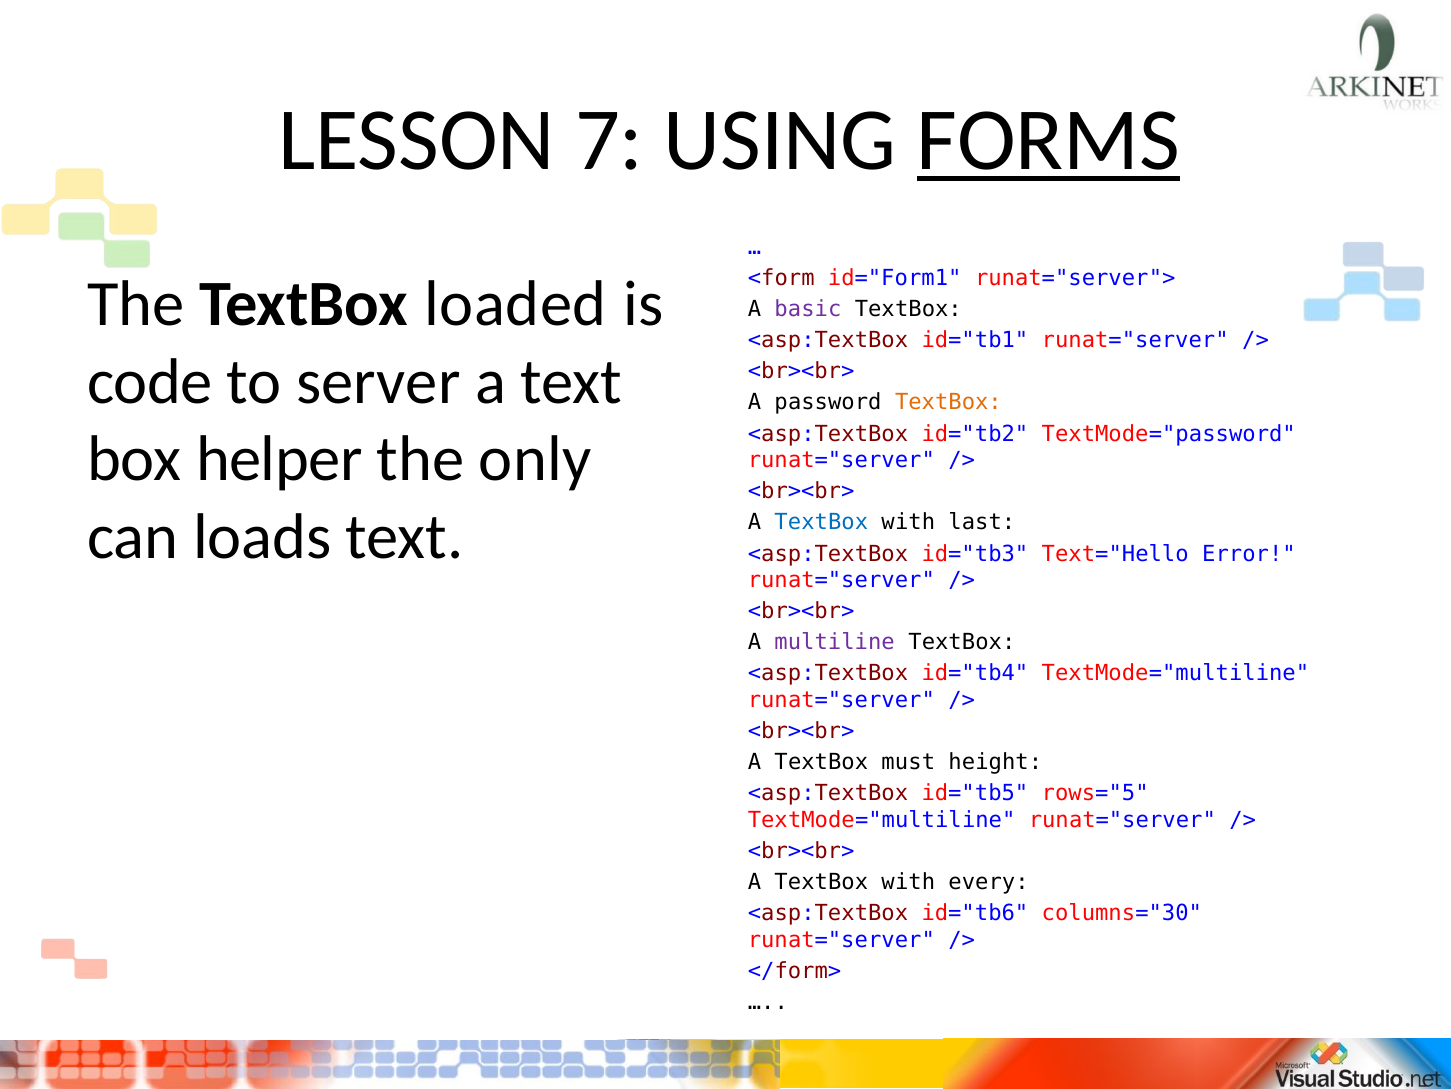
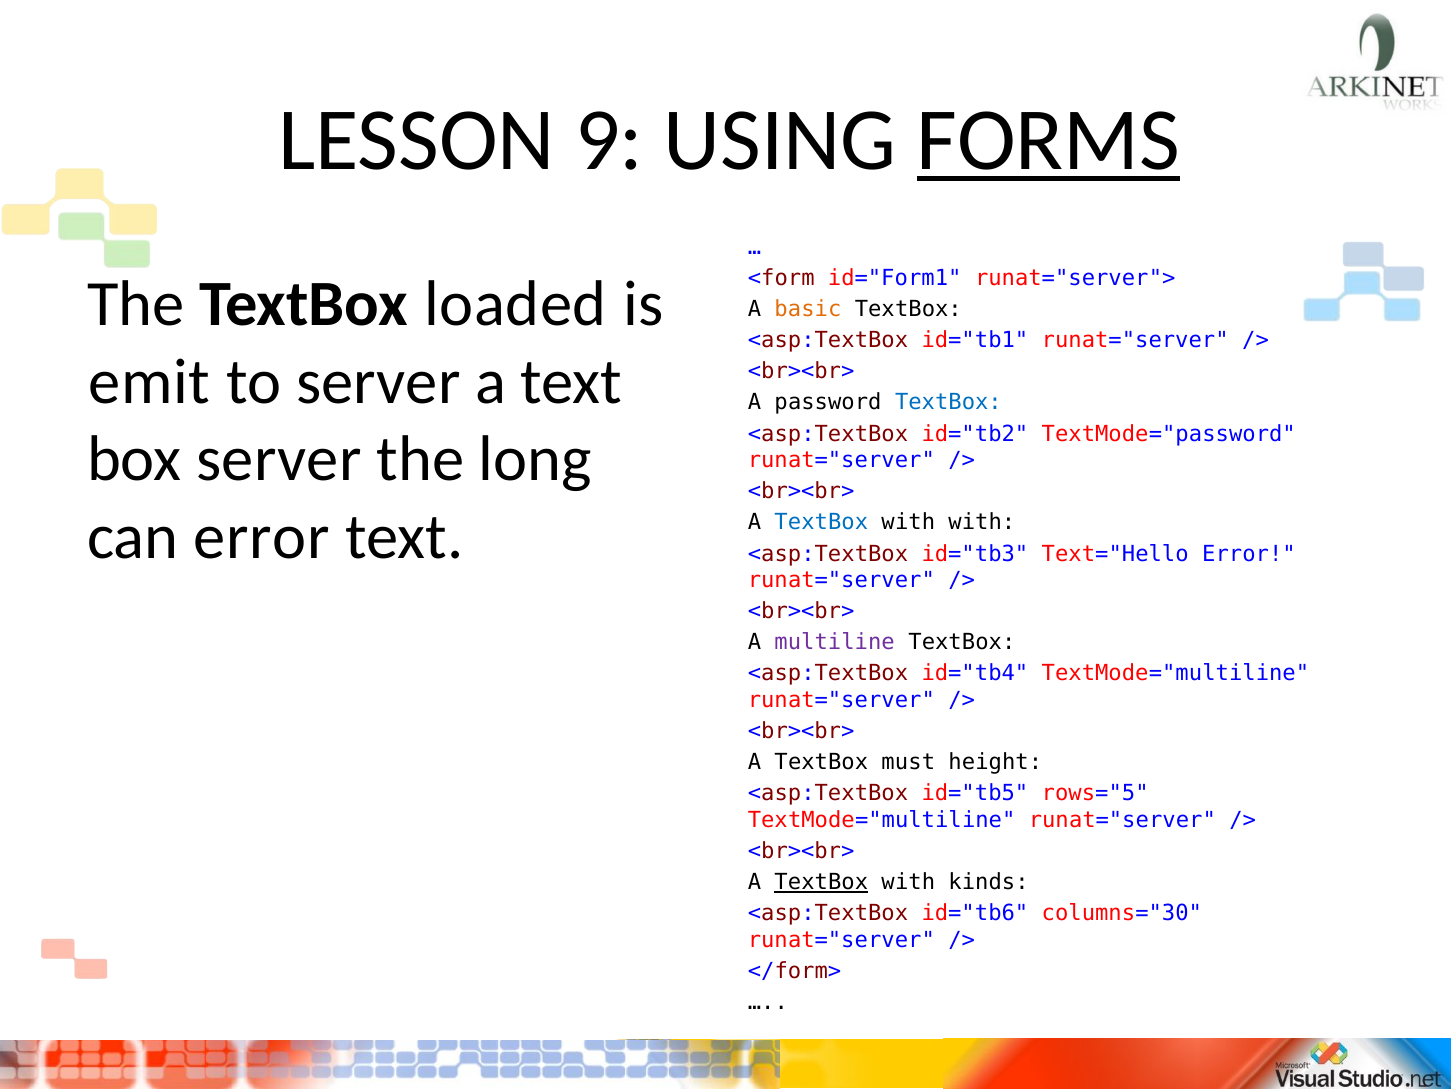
7: 7 -> 9
basic colour: purple -> orange
code: code -> emit
TextBox at (948, 402) colour: orange -> blue
box helper: helper -> server
only: only -> long
can loads: loads -> error
with last: last -> with
TextBox at (821, 882) underline: none -> present
every: every -> kinds
